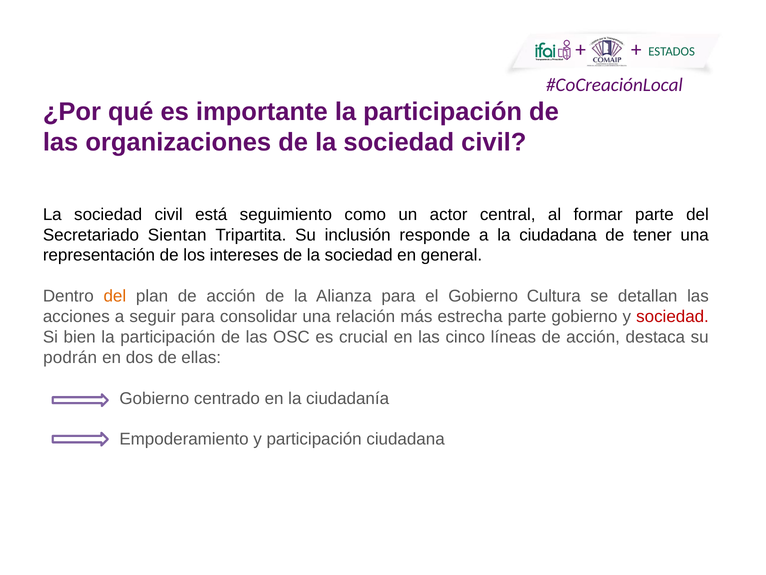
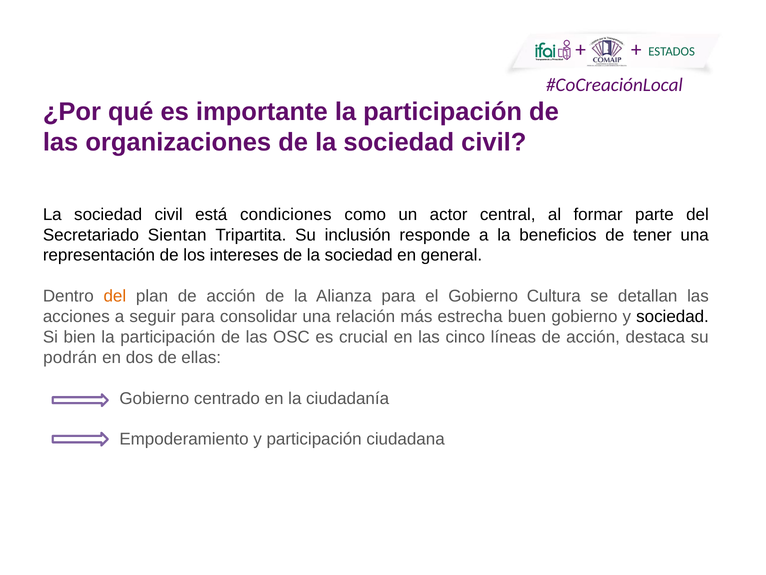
seguimiento: seguimiento -> condiciones
la ciudadana: ciudadana -> beneficios
estrecha parte: parte -> buen
sociedad at (673, 316) colour: red -> black
